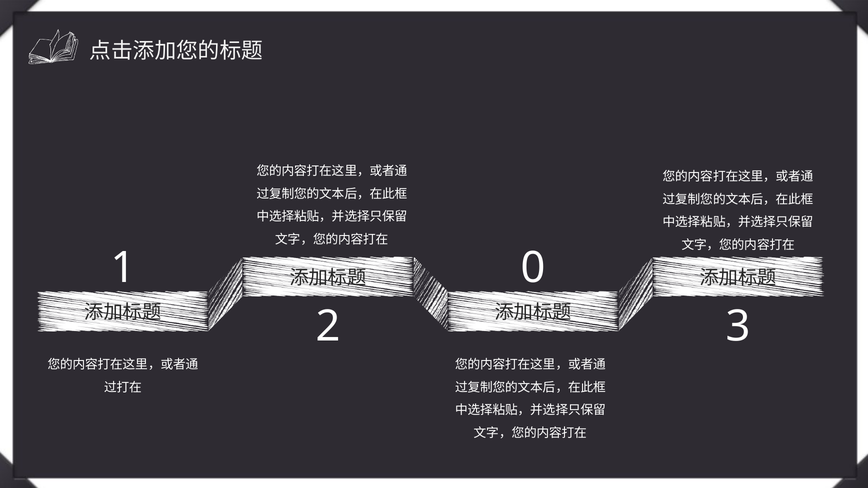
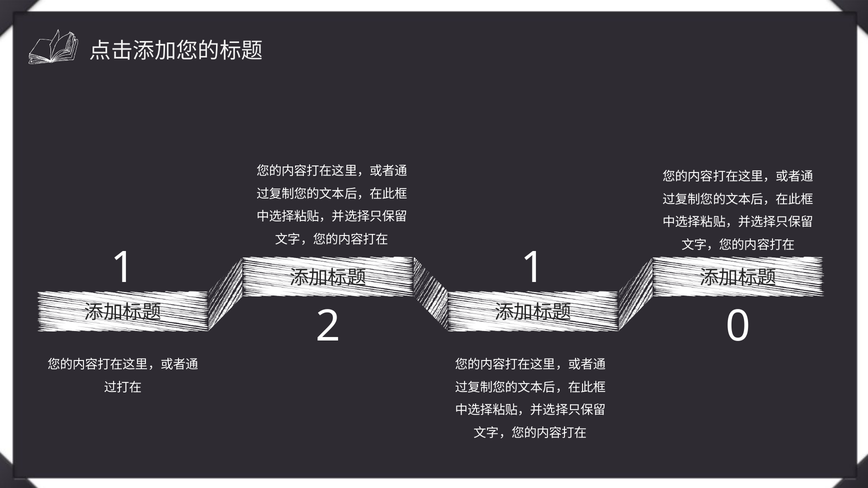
1 0: 0 -> 1
3: 3 -> 0
